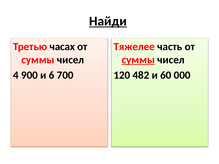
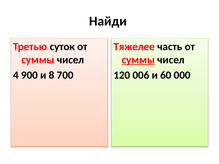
Найди underline: present -> none
часах: часах -> суток
6: 6 -> 8
482: 482 -> 006
